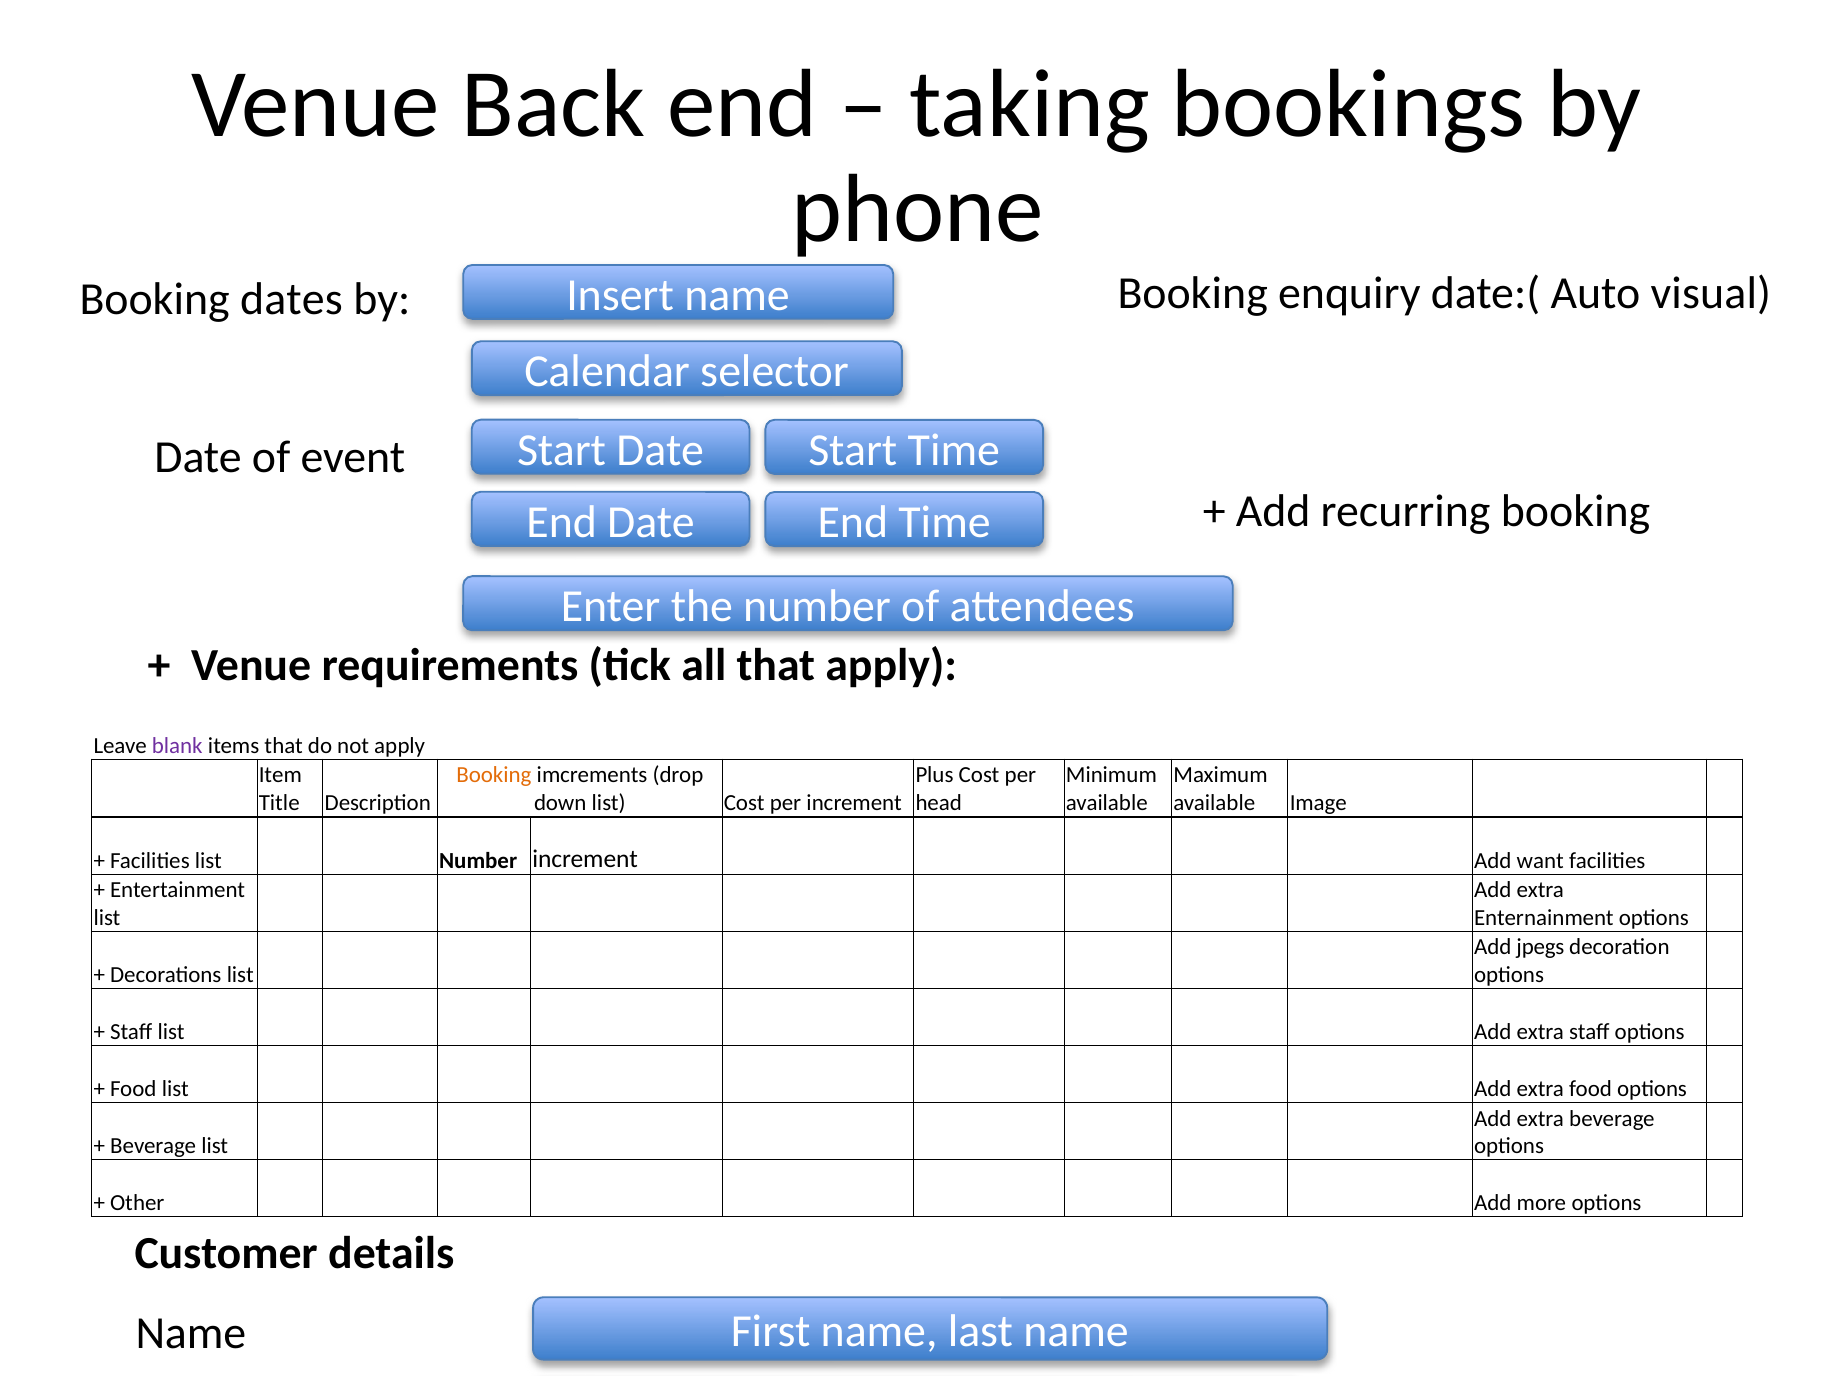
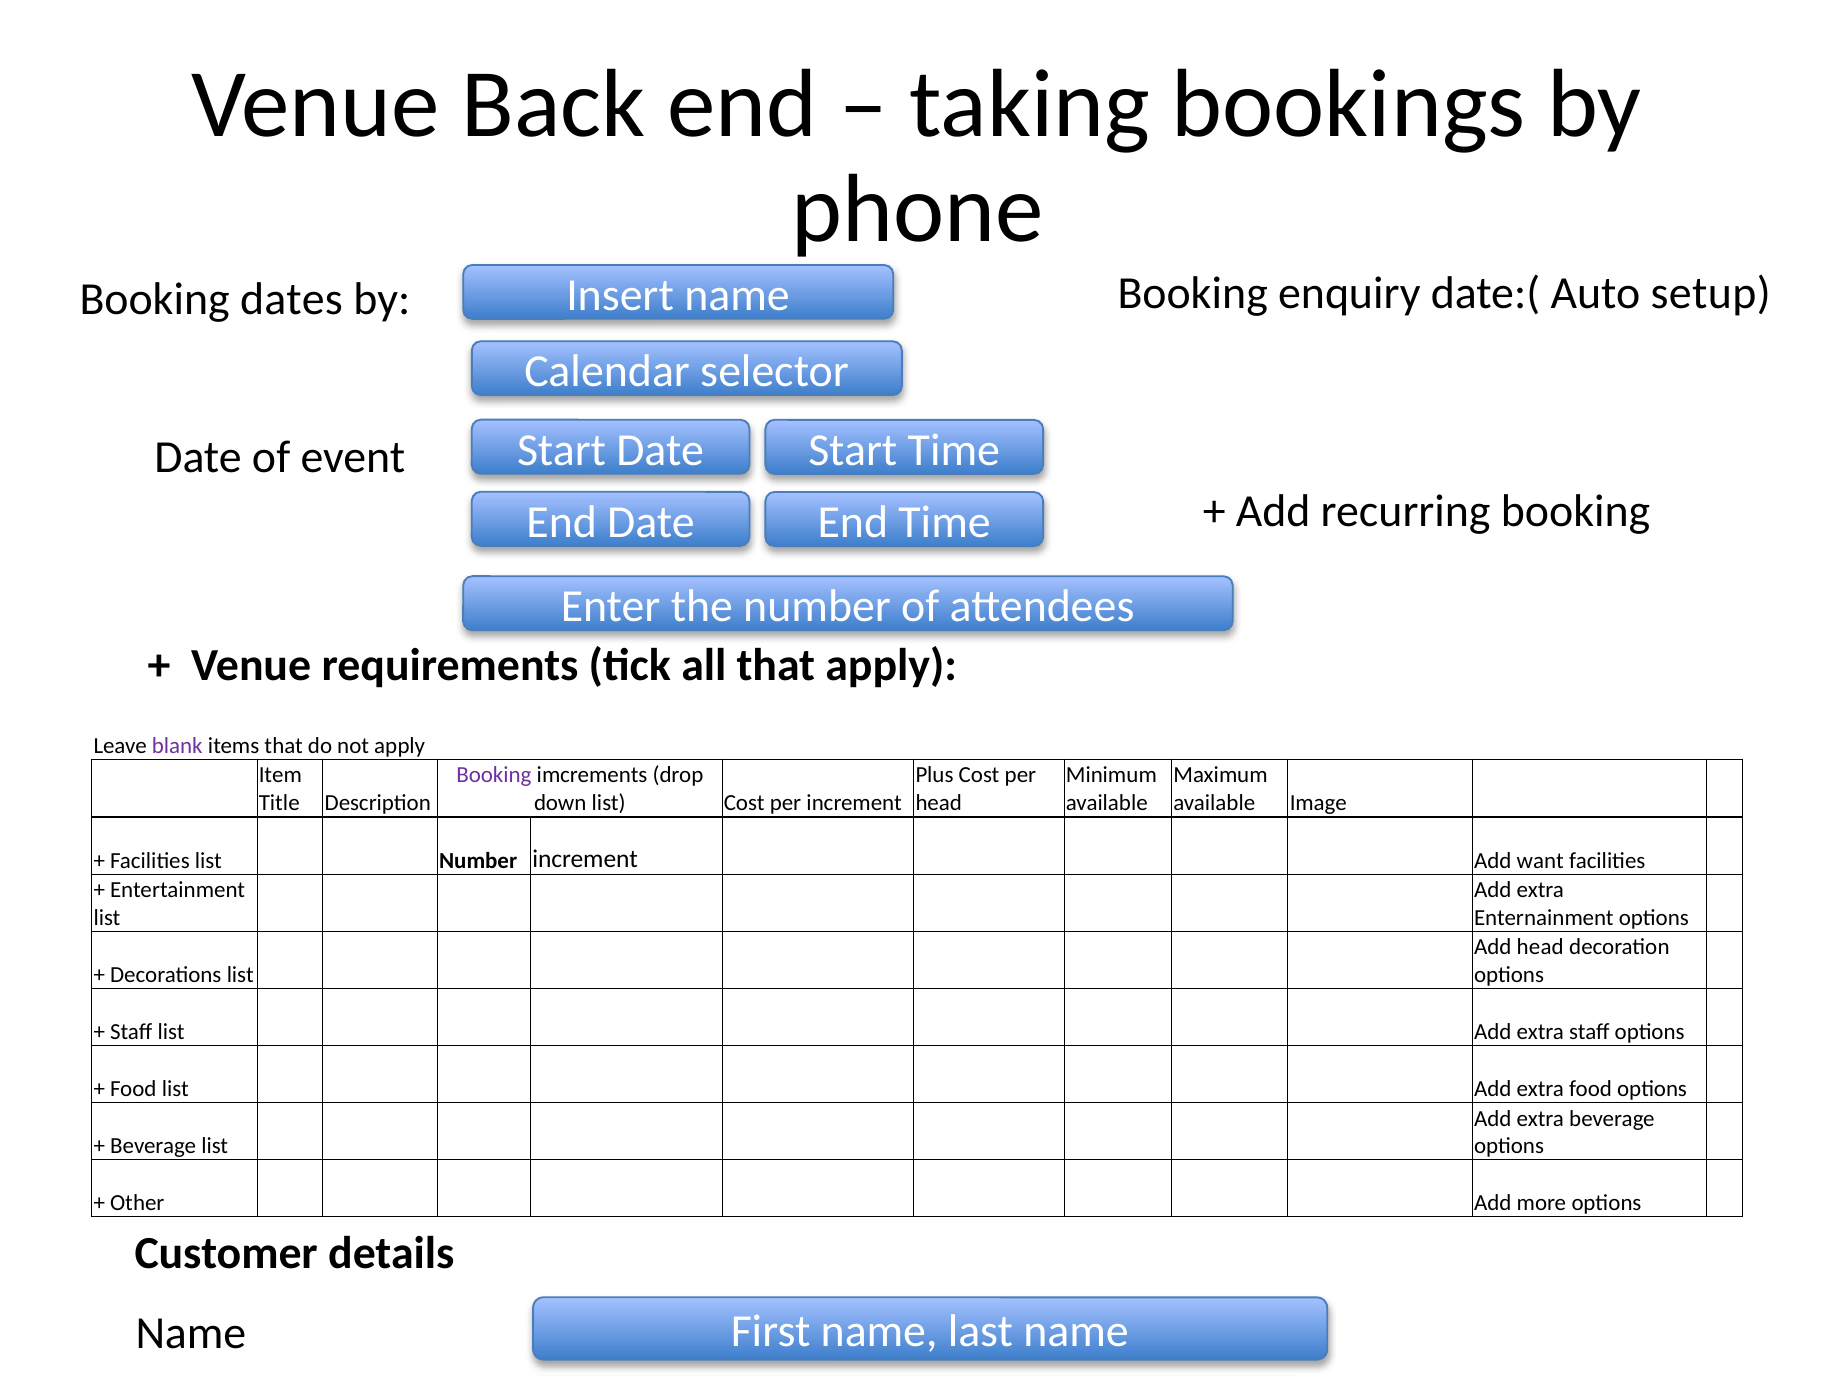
visual: visual -> setup
Booking at (494, 776) colour: orange -> purple
Add jpegs: jpegs -> head
